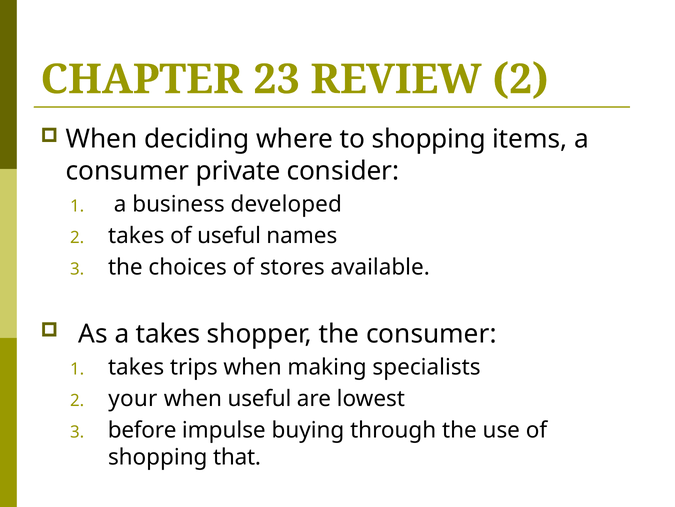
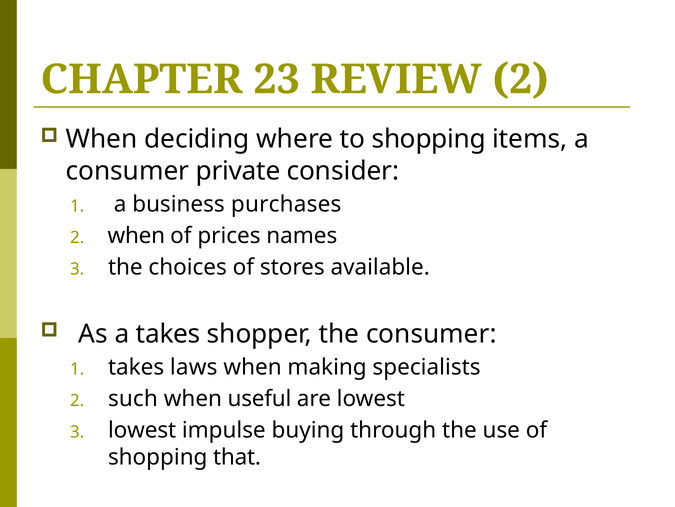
developed: developed -> purchases
2 takes: takes -> when
of useful: useful -> prices
trips: trips -> laws
your: your -> such
before at (142, 430): before -> lowest
